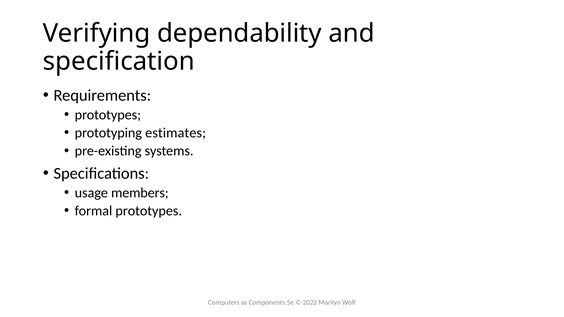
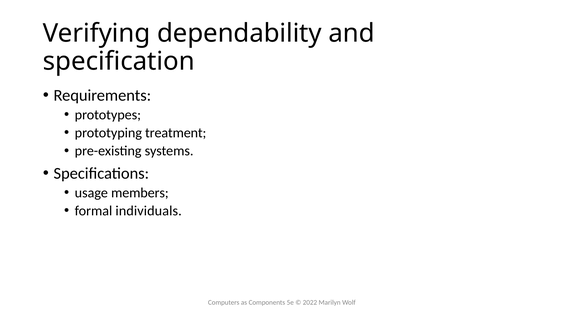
estimates: estimates -> treatment
formal prototypes: prototypes -> individuals
